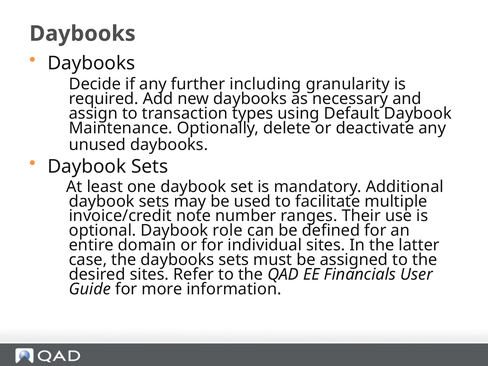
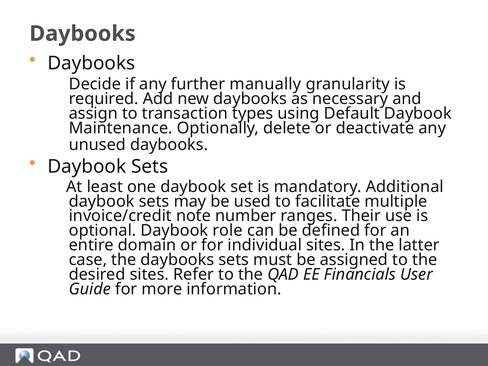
including: including -> manually
